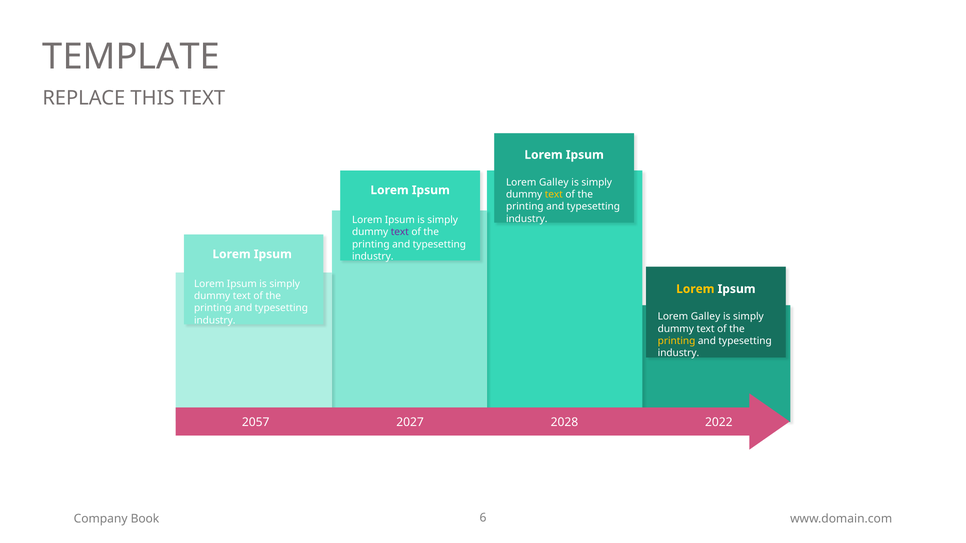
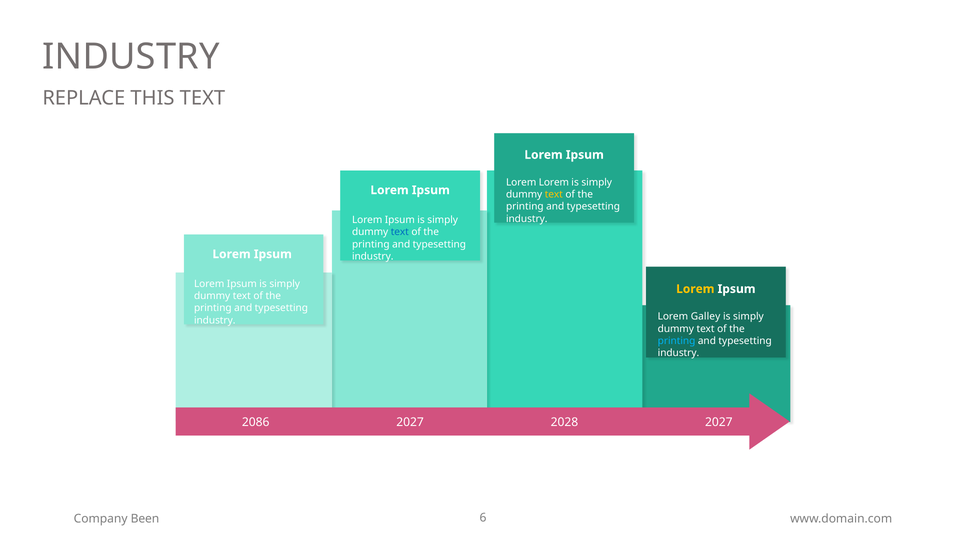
TEMPLATE at (131, 57): TEMPLATE -> INDUSTRY
Galley at (554, 183): Galley -> Lorem
text at (400, 232) colour: purple -> blue
printing at (677, 341) colour: yellow -> light blue
2057: 2057 -> 2086
2028 2022: 2022 -> 2027
Book: Book -> Been
